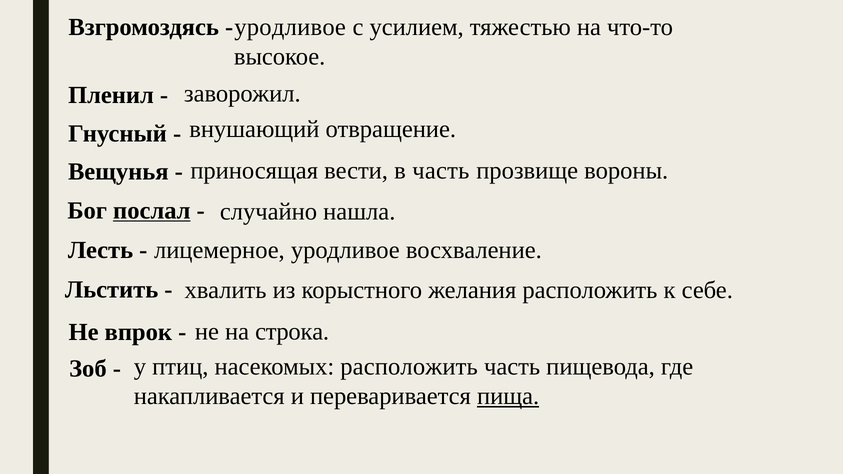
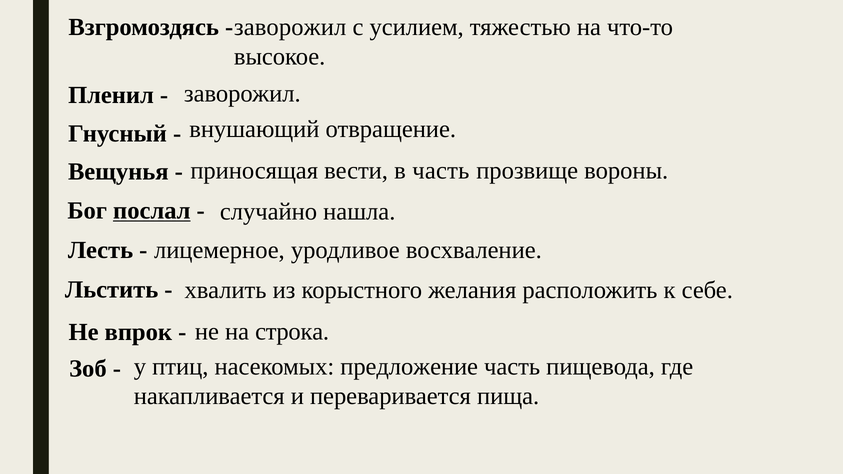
уродливое at (290, 27): уродливое -> заворожил
насекомых расположить: расположить -> предложение
пища underline: present -> none
